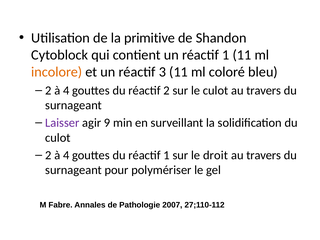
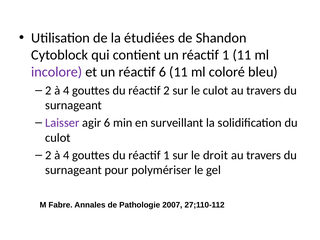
primitive: primitive -> étudiées
incolore colour: orange -> purple
réactif 3: 3 -> 6
agir 9: 9 -> 6
